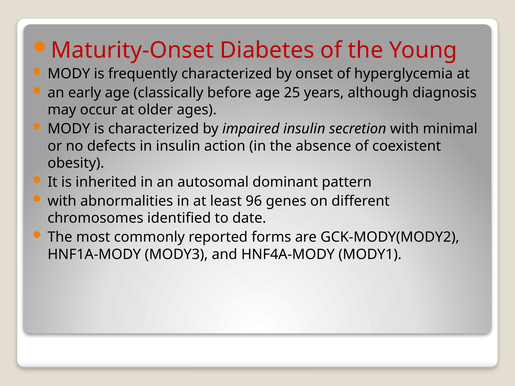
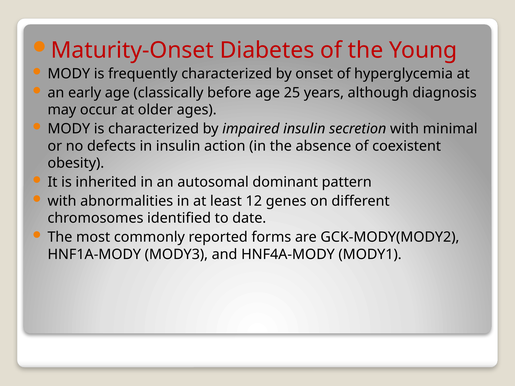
96: 96 -> 12
